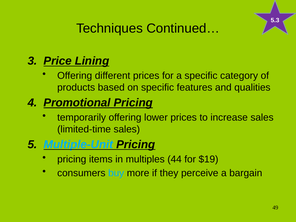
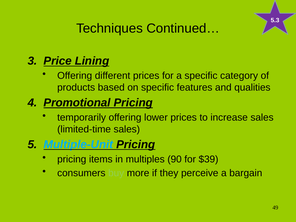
44: 44 -> 90
$19: $19 -> $39
buy colour: light blue -> light green
